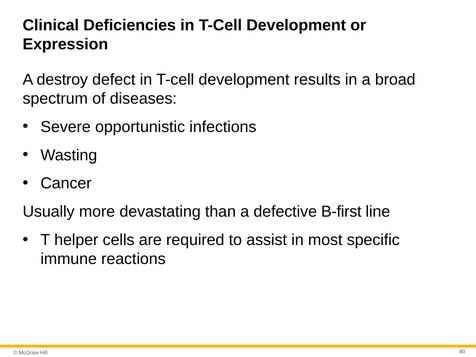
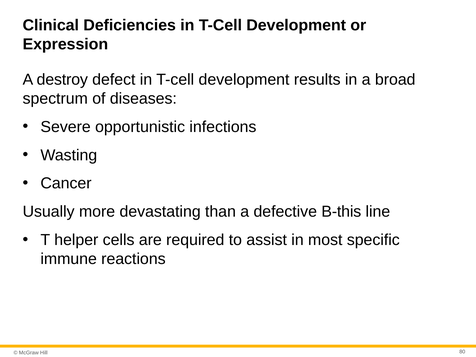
B-first: B-first -> B-this
